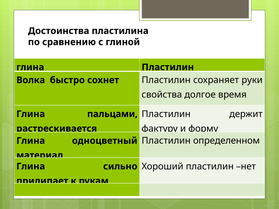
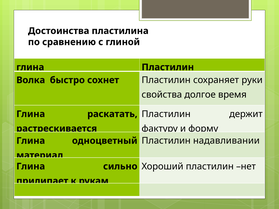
пальцами: пальцами -> раскатать
определенном: определенном -> надавливании
